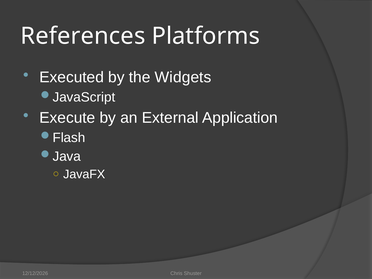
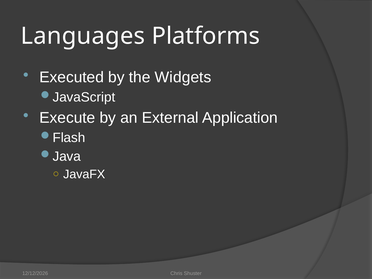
References: References -> Languages
